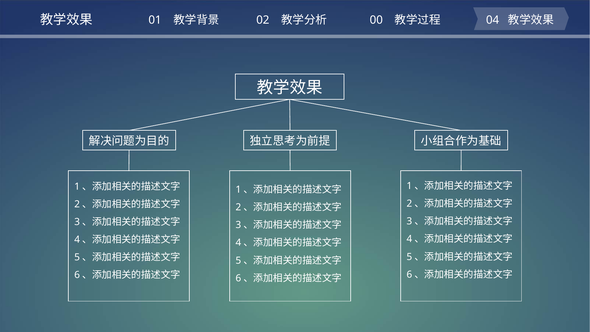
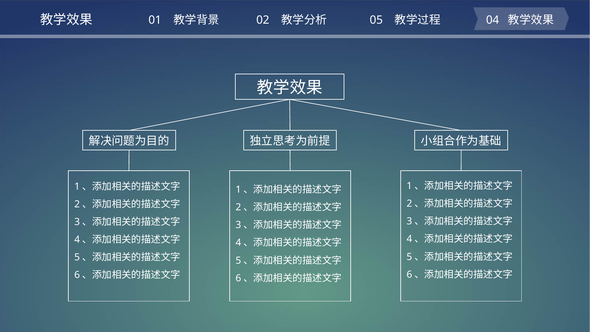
00: 00 -> 05
